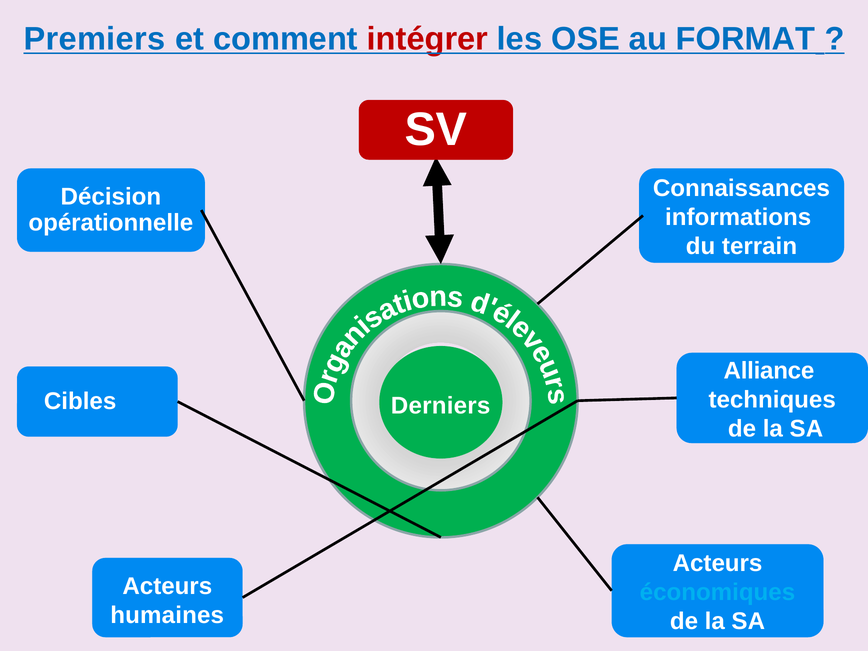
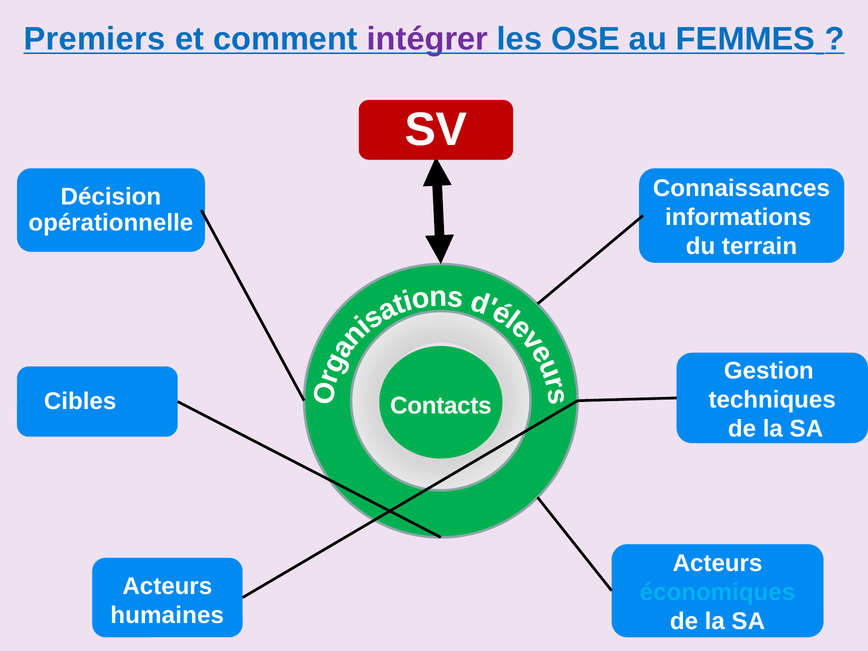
intégrer colour: red -> purple
FORMAT: FORMAT -> FEMMES
Alliance: Alliance -> Gestion
Derniers: Derniers -> Contacts
